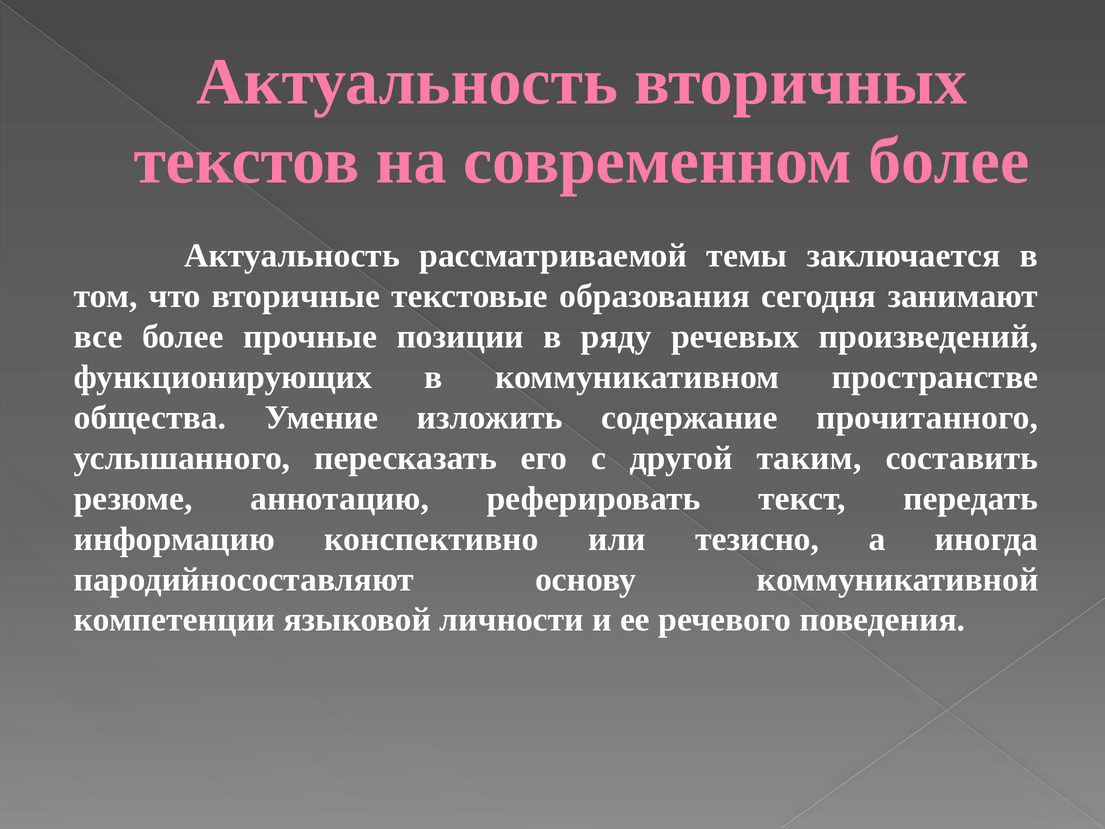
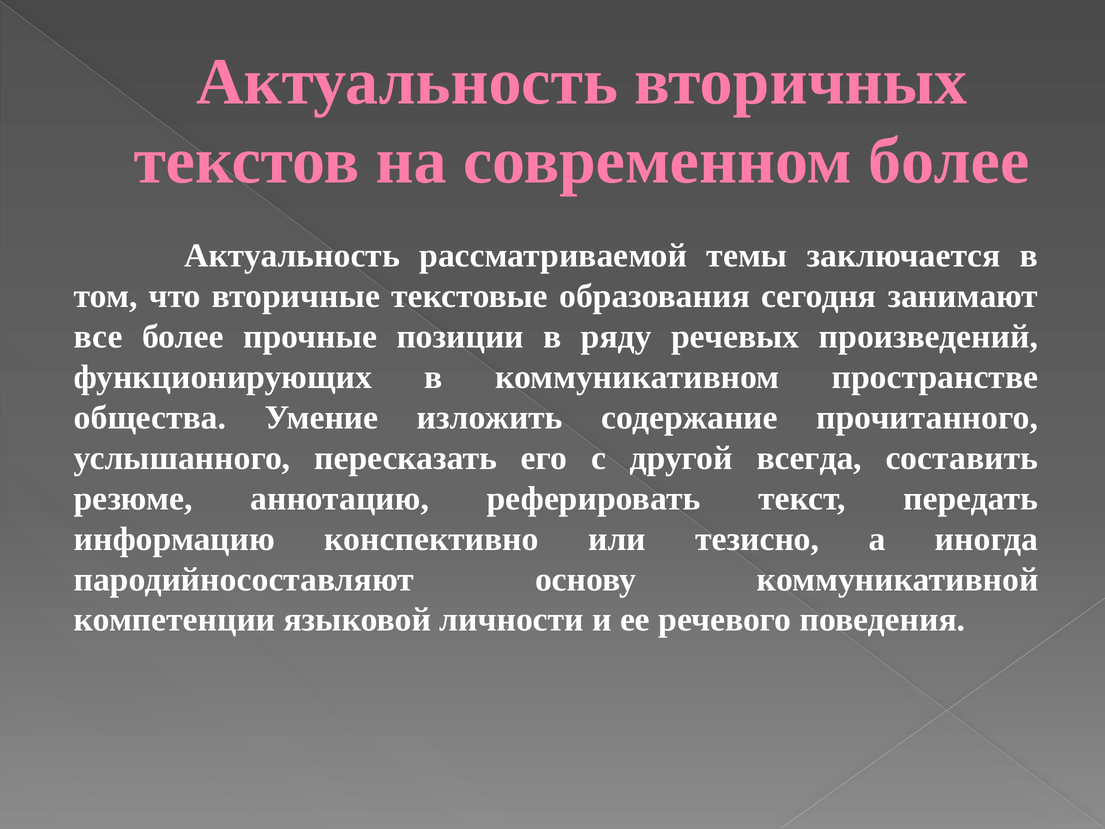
таким: таким -> всегда
